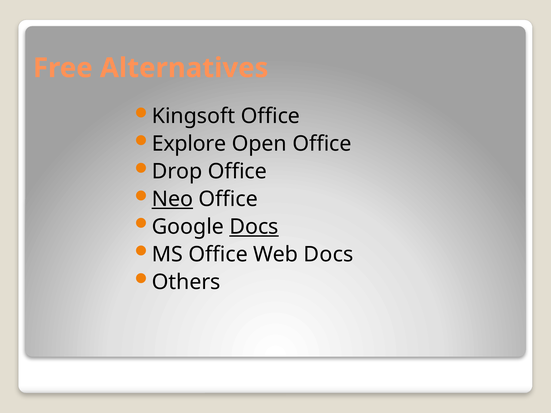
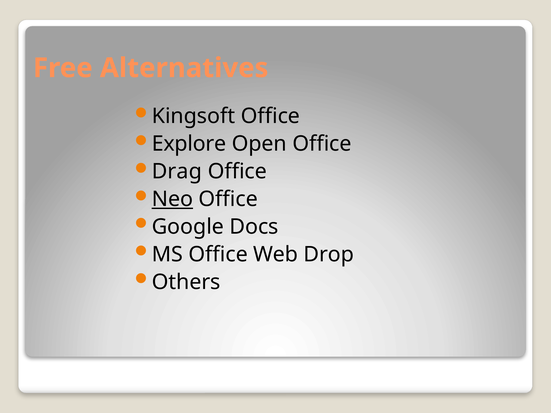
Drop: Drop -> Drag
Docs at (254, 227) underline: present -> none
Web Docs: Docs -> Drop
